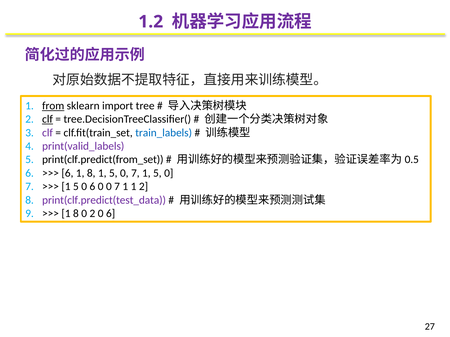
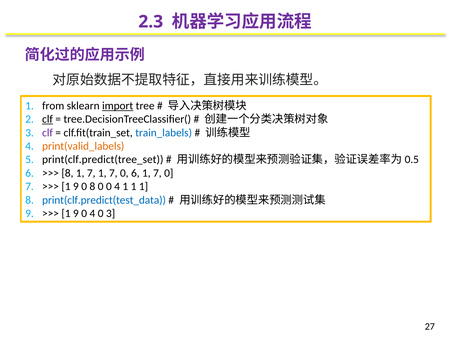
1.2: 1.2 -> 2.3
from underline: present -> none
import underline: none -> present
print(valid_labels colour: purple -> orange
print(clf.predict(from_set: print(clf.predict(from_set -> print(clf.predict(tree_set
6 at (67, 173): 6 -> 8
8 at (91, 173): 8 -> 7
5 at (113, 173): 5 -> 7
7 at (135, 173): 7 -> 6
5 at (157, 173): 5 -> 7
5 at (76, 187): 5 -> 9
6 at (92, 187): 6 -> 8
0 0 7: 7 -> 4
1 1 2: 2 -> 1
print(clf.predict(test_data colour: purple -> blue
8 at (76, 214): 8 -> 9
2 at (92, 214): 2 -> 4
6 at (111, 214): 6 -> 3
